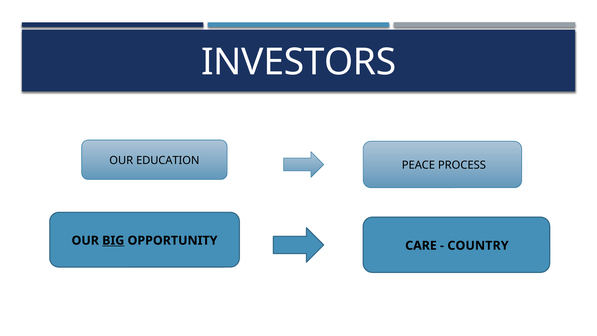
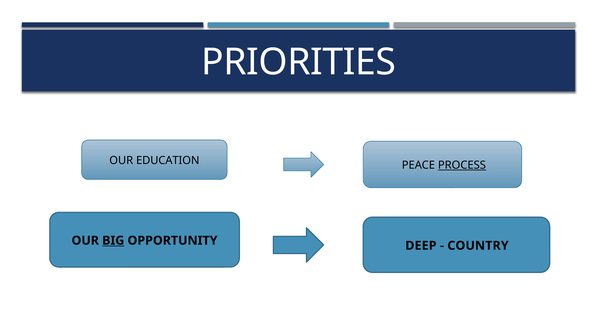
INVESTORS: INVESTORS -> PRIORITIES
PROCESS underline: none -> present
CARE: CARE -> DEEP
